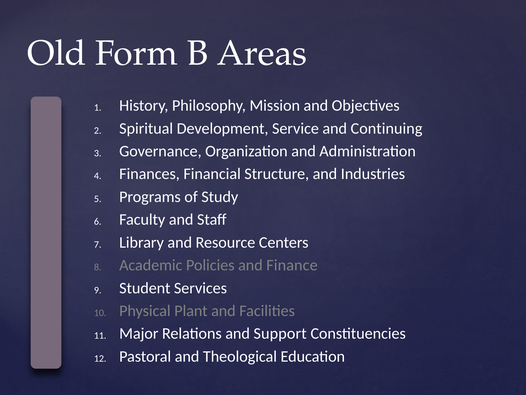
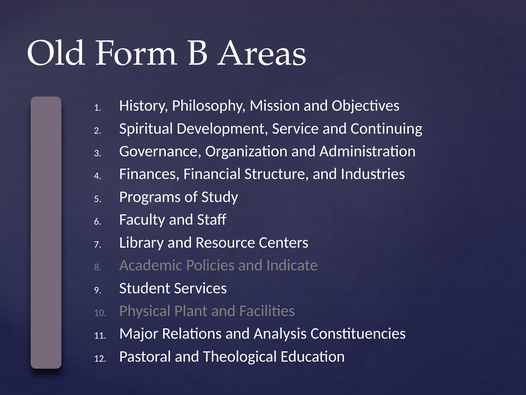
Finance: Finance -> Indicate
Support: Support -> Analysis
